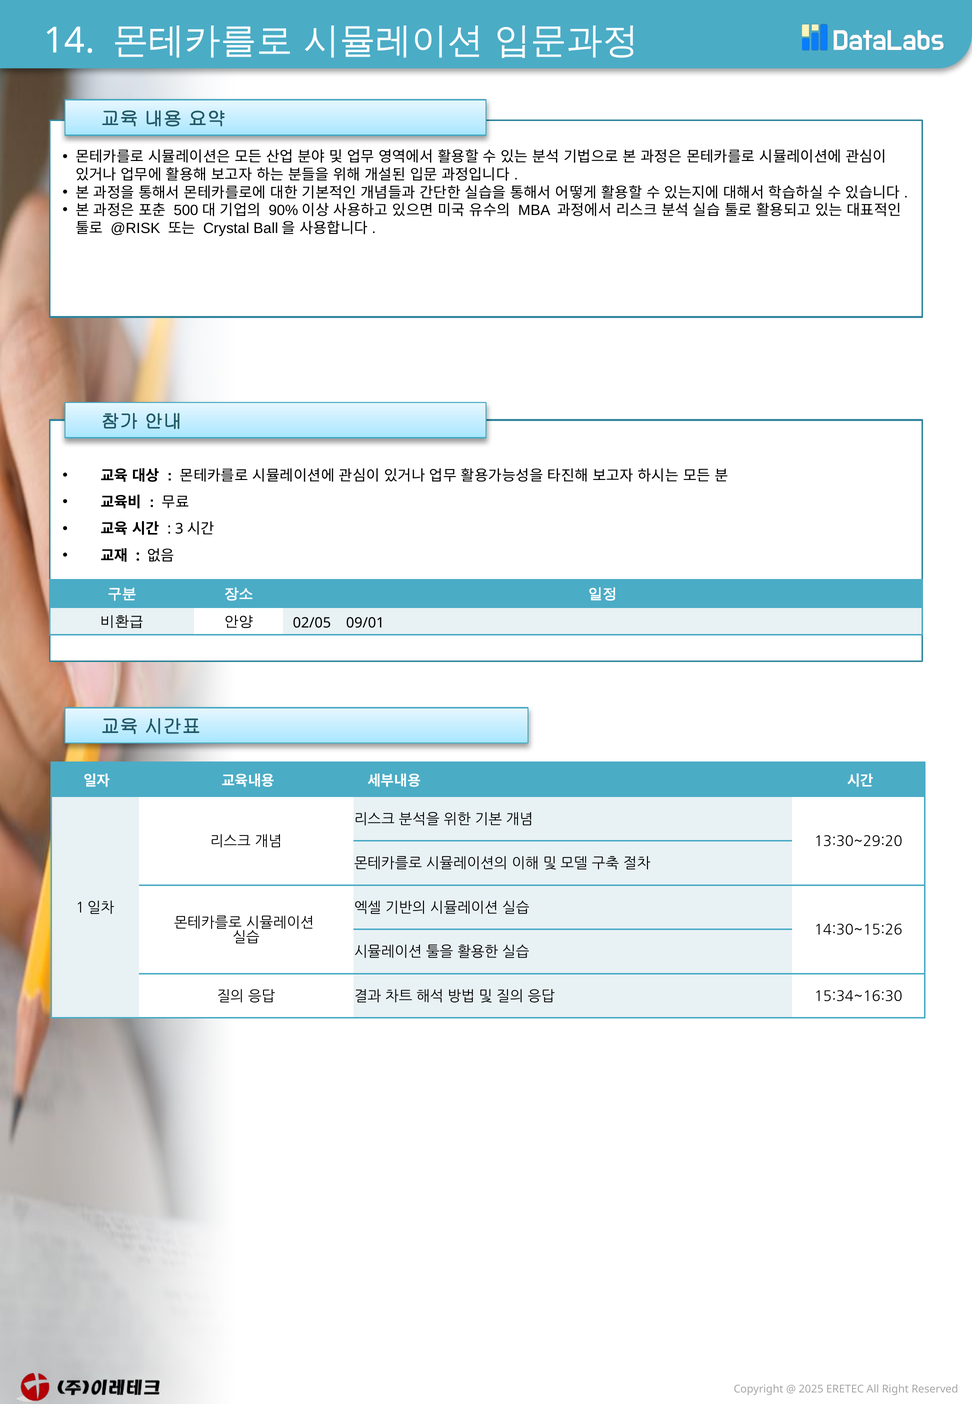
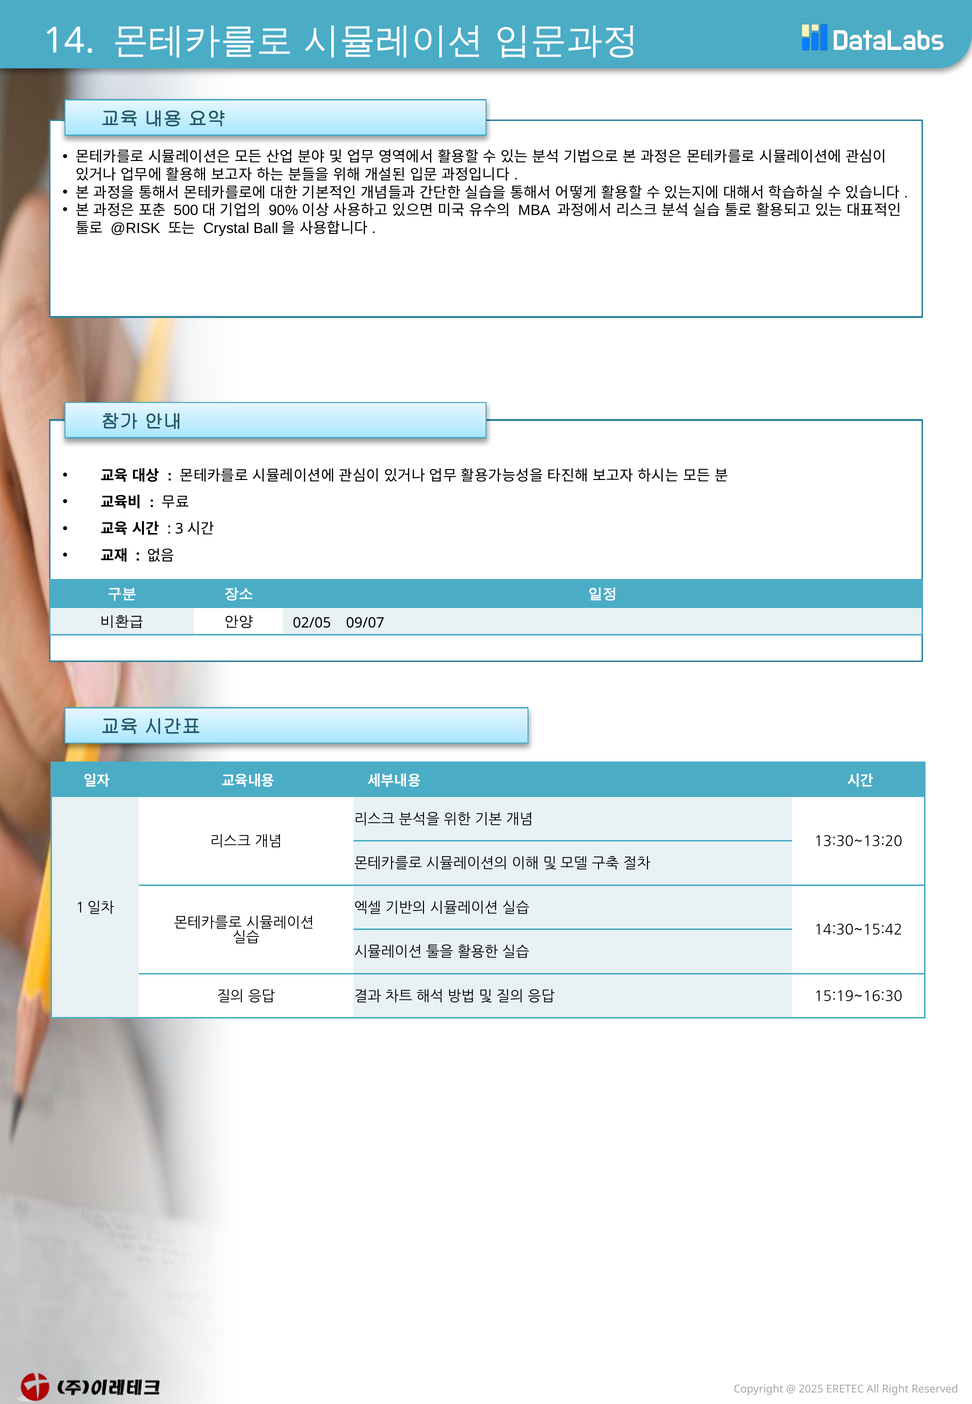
09/01: 09/01 -> 09/07
13:30~29:20: 13:30~29:20 -> 13:30~13:20
14:30~15:26: 14:30~15:26 -> 14:30~15:42
15:34~16:30: 15:34~16:30 -> 15:19~16:30
